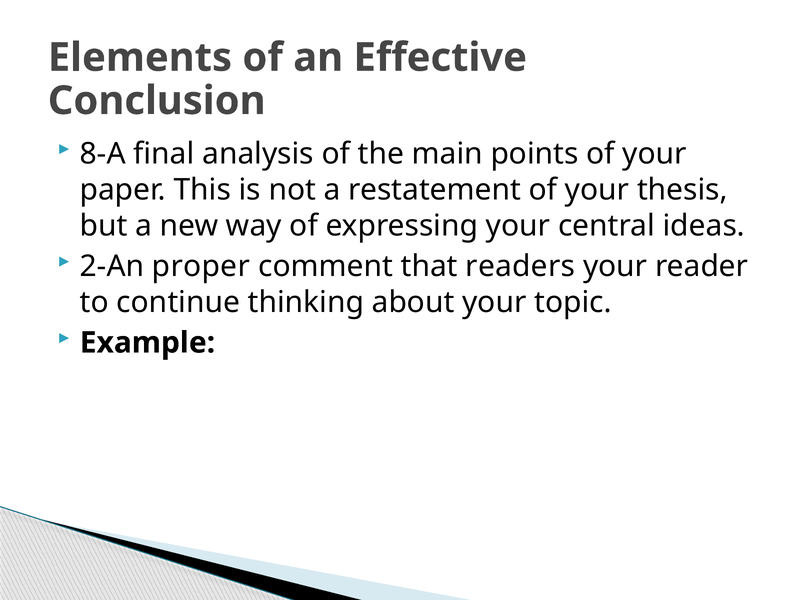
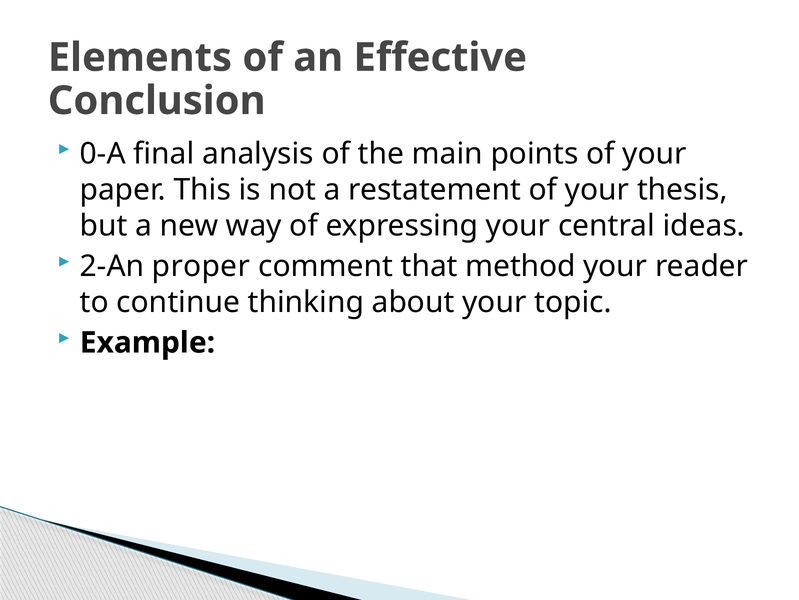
8-A: 8-A -> 0-A
readers: readers -> method
